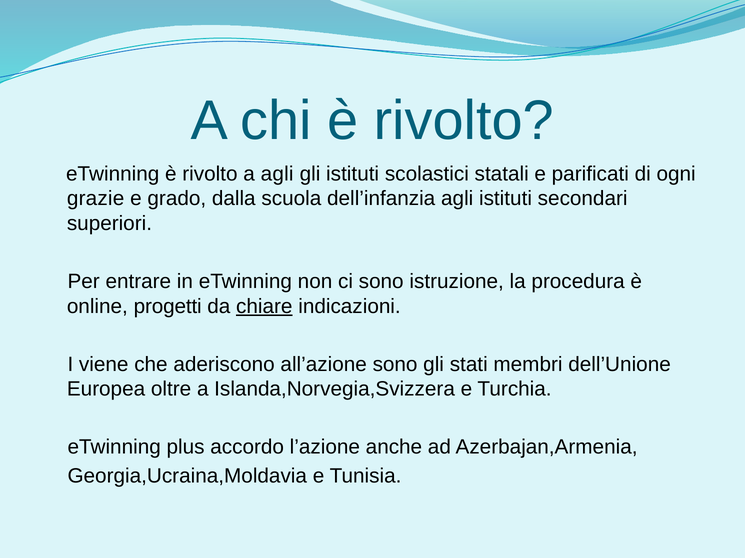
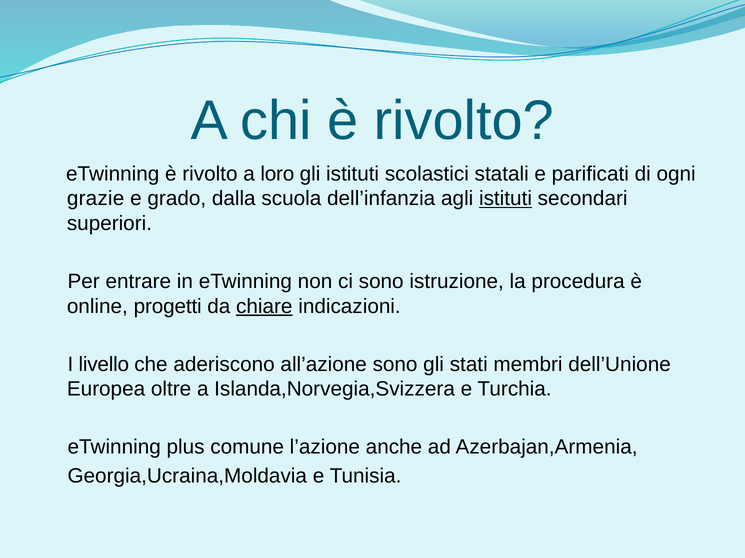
a agli: agli -> loro
istituti at (505, 199) underline: none -> present
viene: viene -> livello
accordo: accordo -> comune
